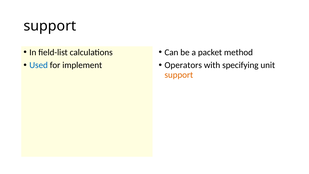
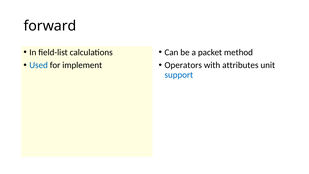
support at (50, 26): support -> forward
specifying: specifying -> attributes
support at (179, 75) colour: orange -> blue
